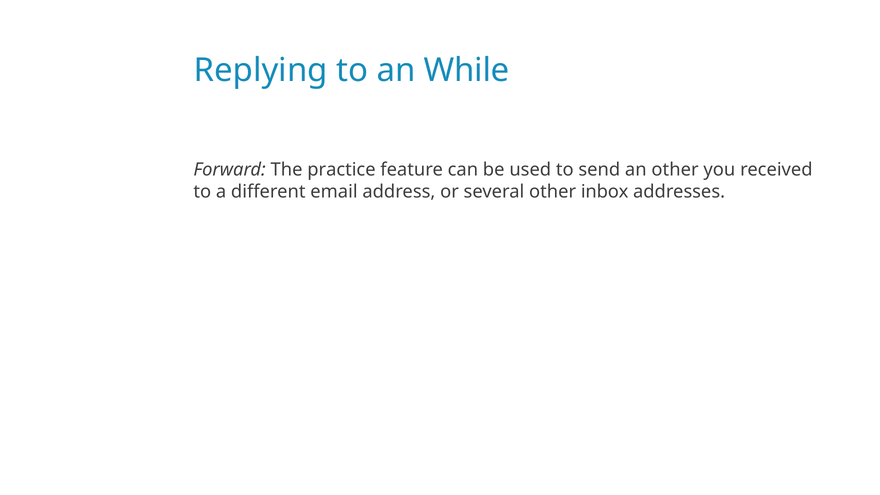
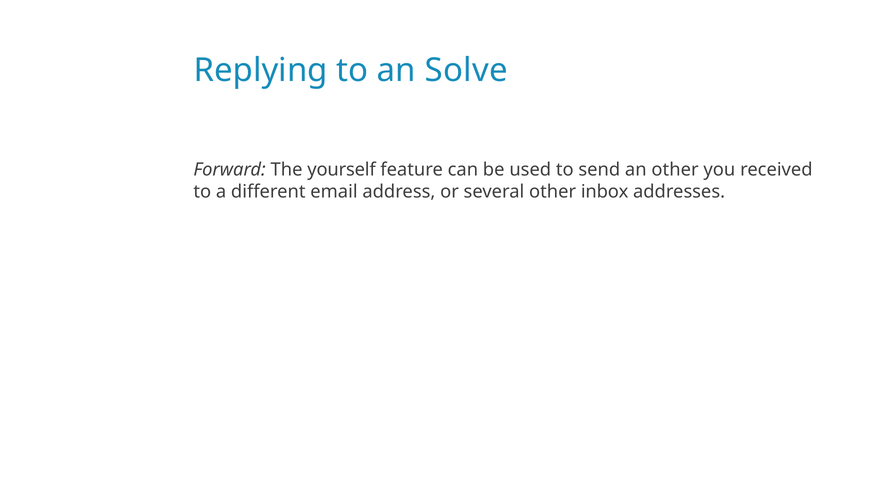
While: While -> Solve
practice: practice -> yourself
